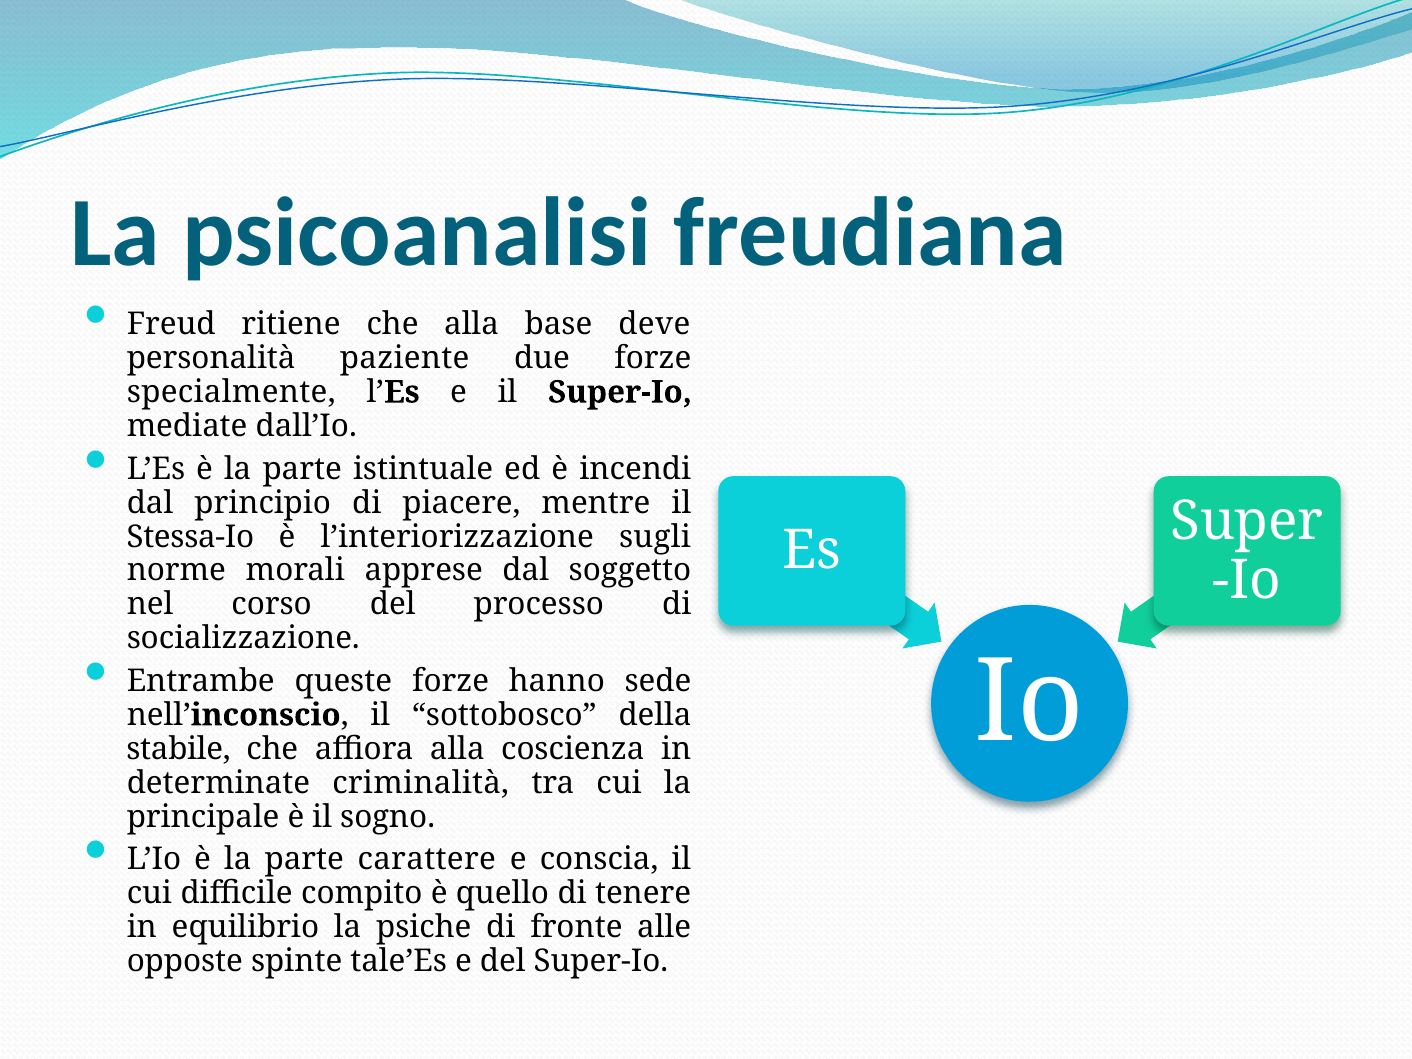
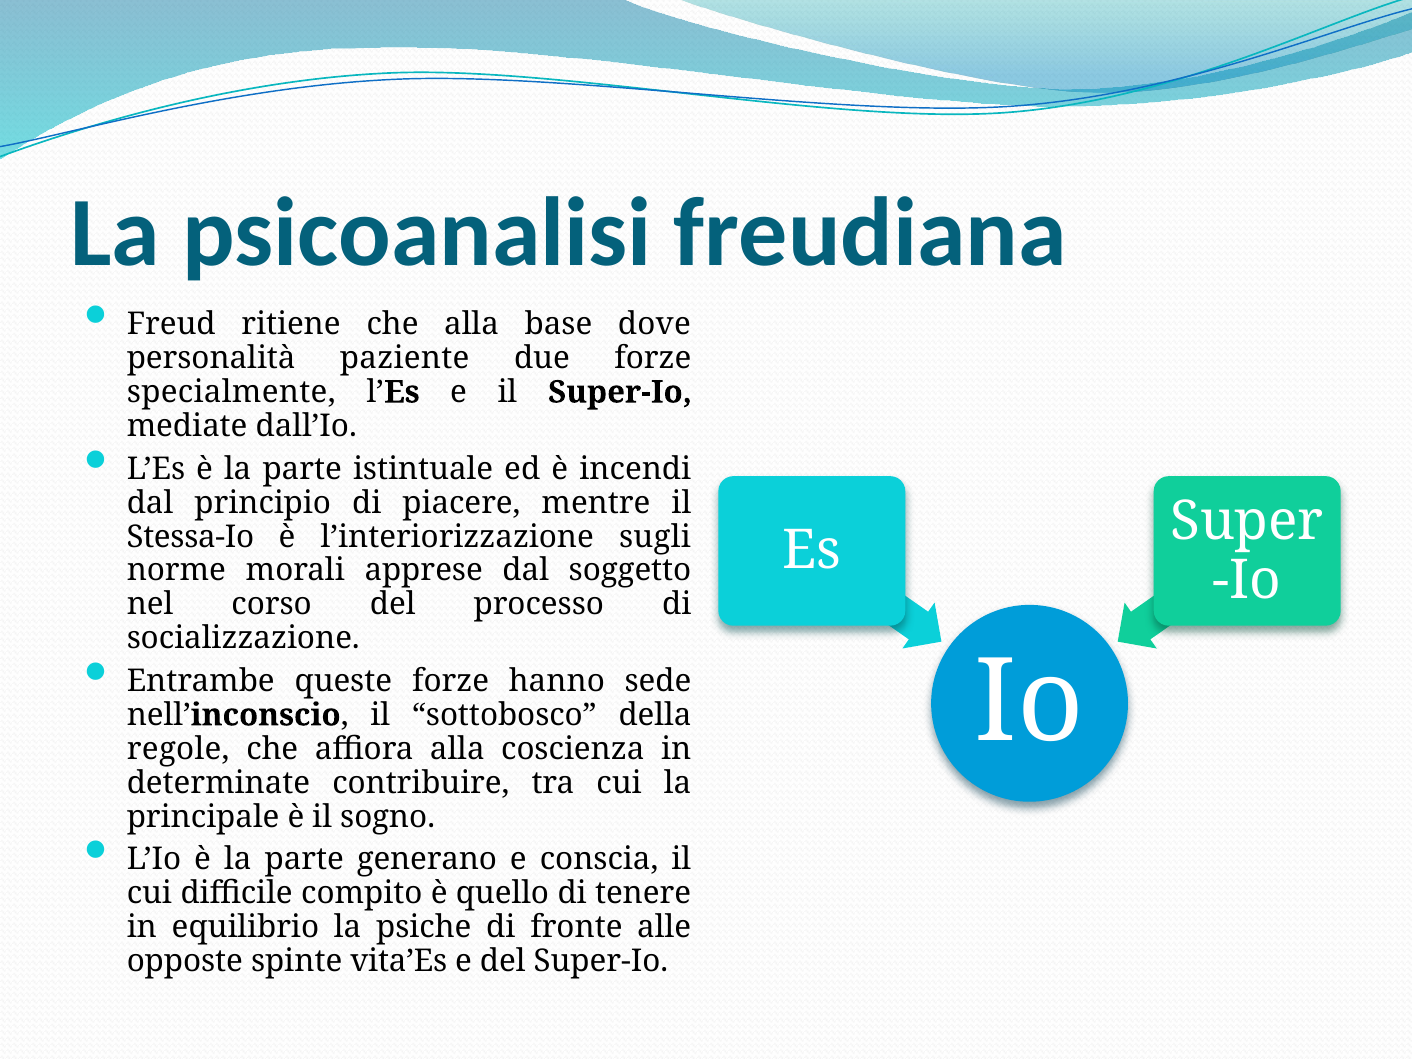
deve: deve -> dove
stabile: stabile -> regole
criminalità: criminalità -> contribuire
carattere: carattere -> generano
tale’Es: tale’Es -> vita’Es
